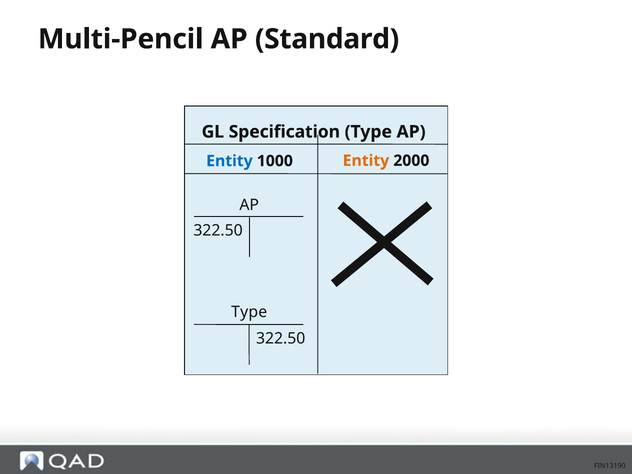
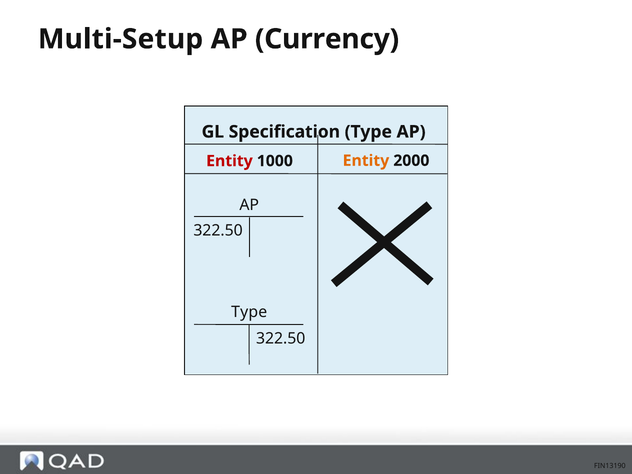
Multi-Pencil: Multi-Pencil -> Multi-Setup
Standard: Standard -> Currency
Entity at (229, 161) colour: blue -> red
